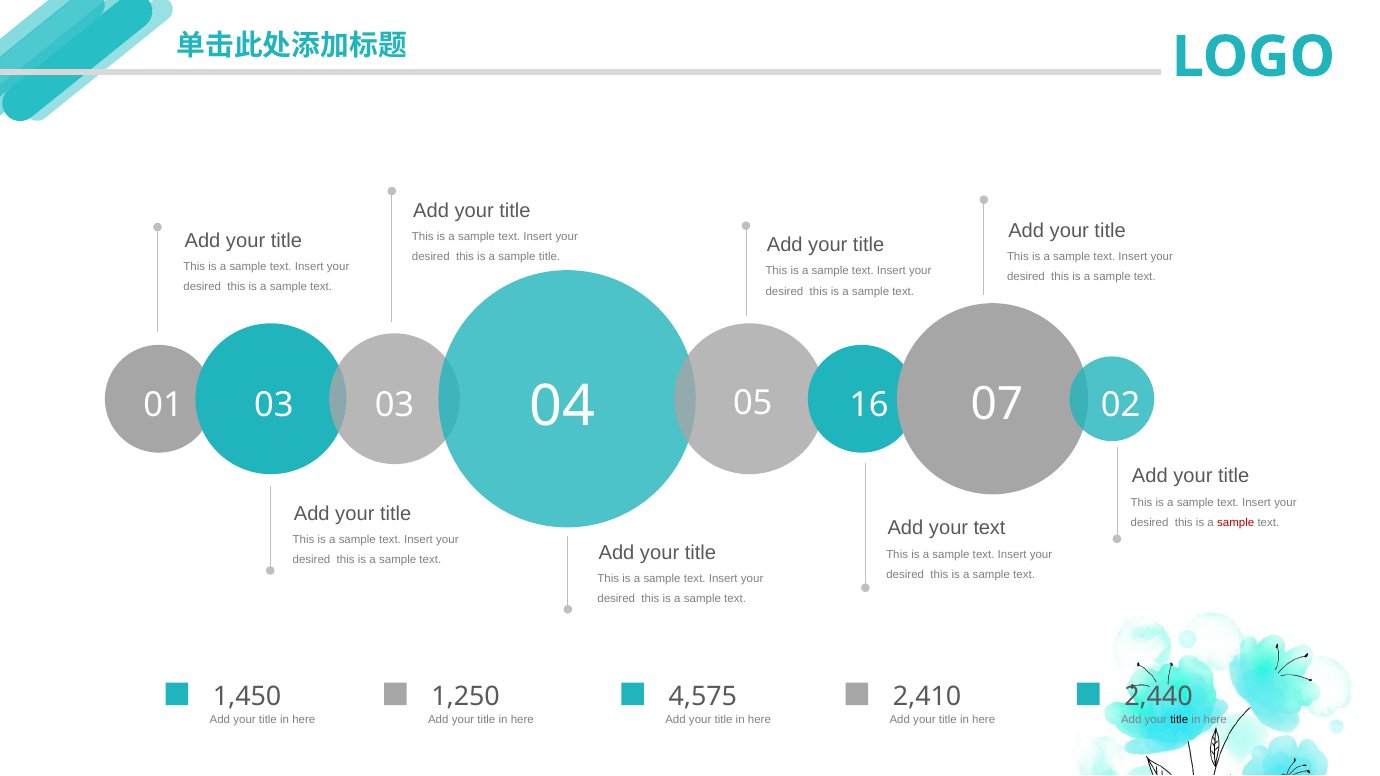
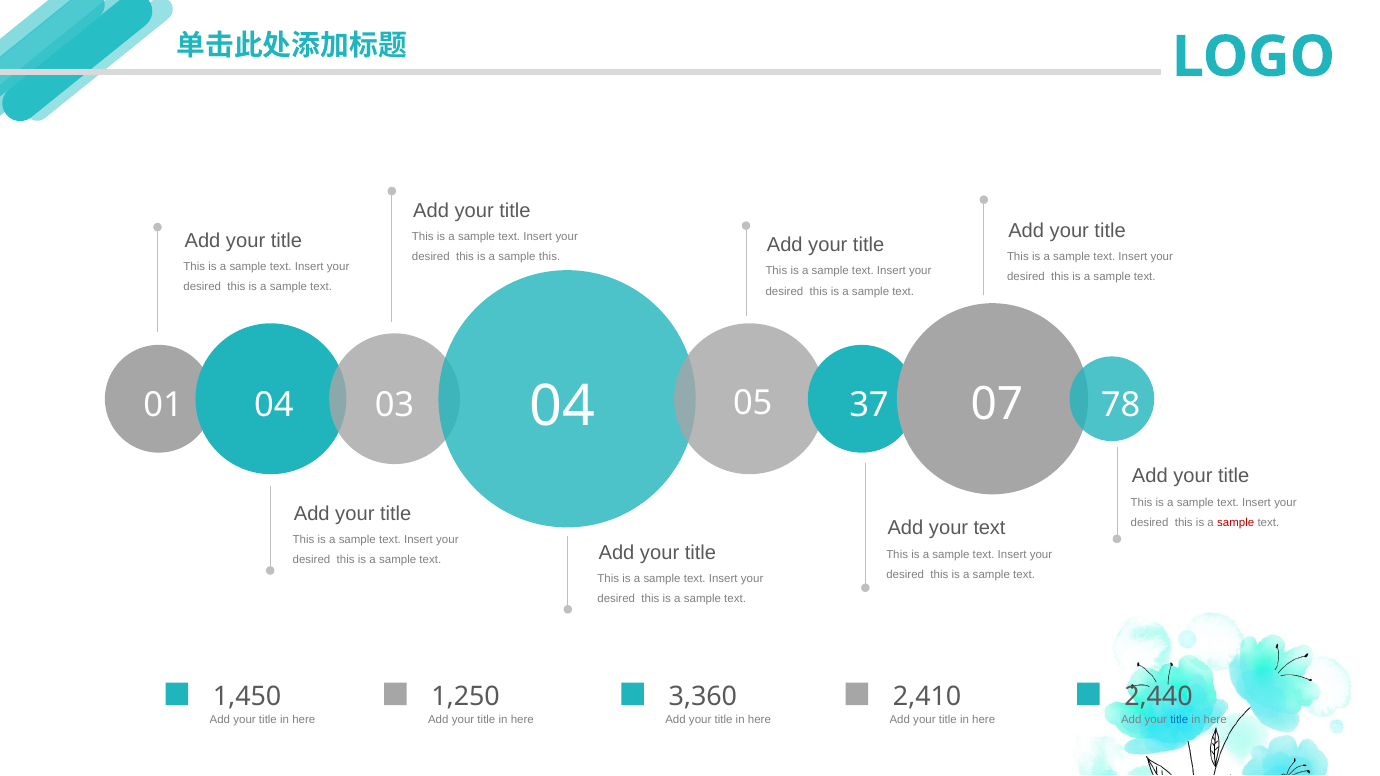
sample title: title -> this
01 03: 03 -> 04
16: 16 -> 37
02: 02 -> 78
4,575: 4,575 -> 3,360
title at (1179, 720) colour: black -> blue
